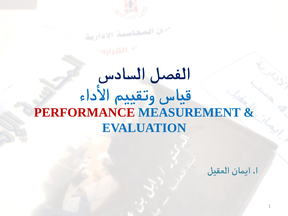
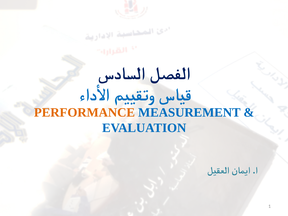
PERFORMANCE colour: red -> orange
